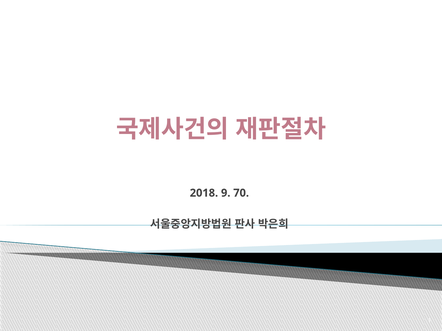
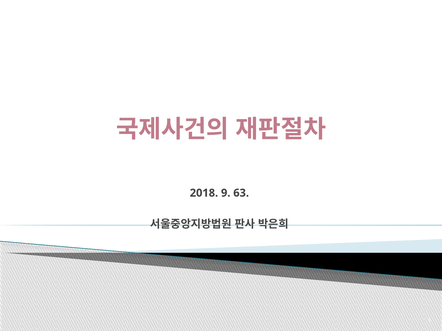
70: 70 -> 63
